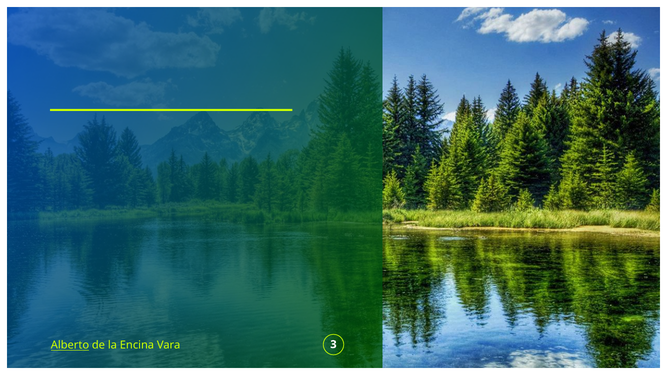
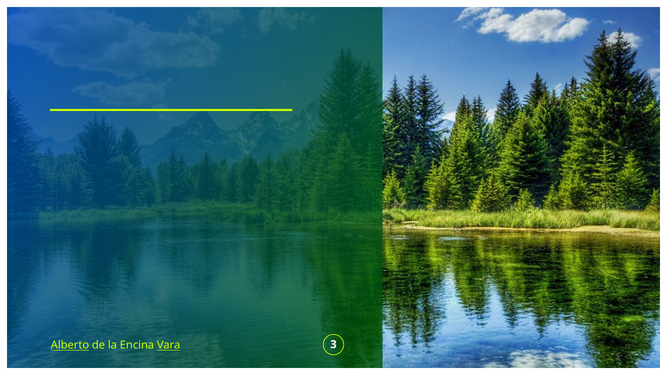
Vara underline: none -> present
